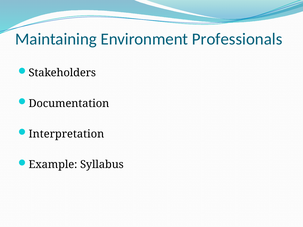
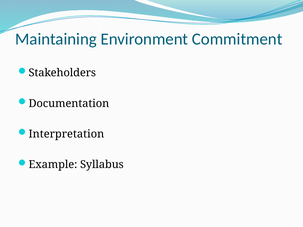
Professionals: Professionals -> Commitment
